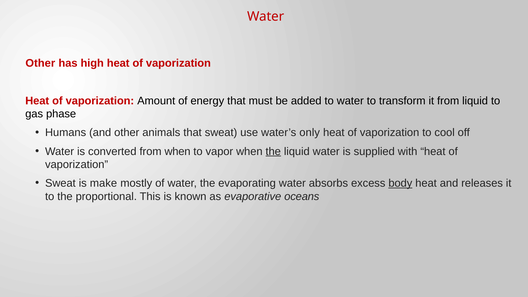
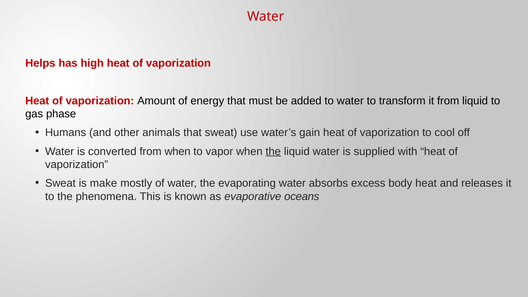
Other at (40, 63): Other -> Helps
only: only -> gain
body underline: present -> none
proportional: proportional -> phenomena
